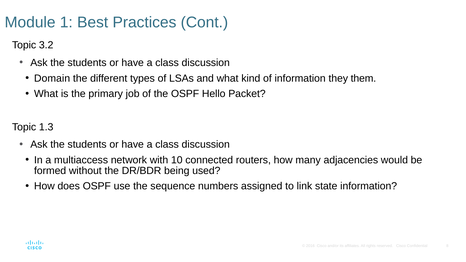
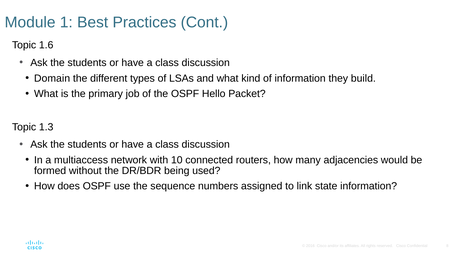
3.2: 3.2 -> 1.6
them: them -> build
